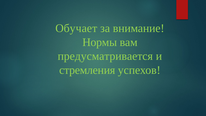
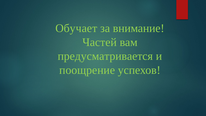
Нормы: Нормы -> Частей
стремления: стремления -> поощрение
